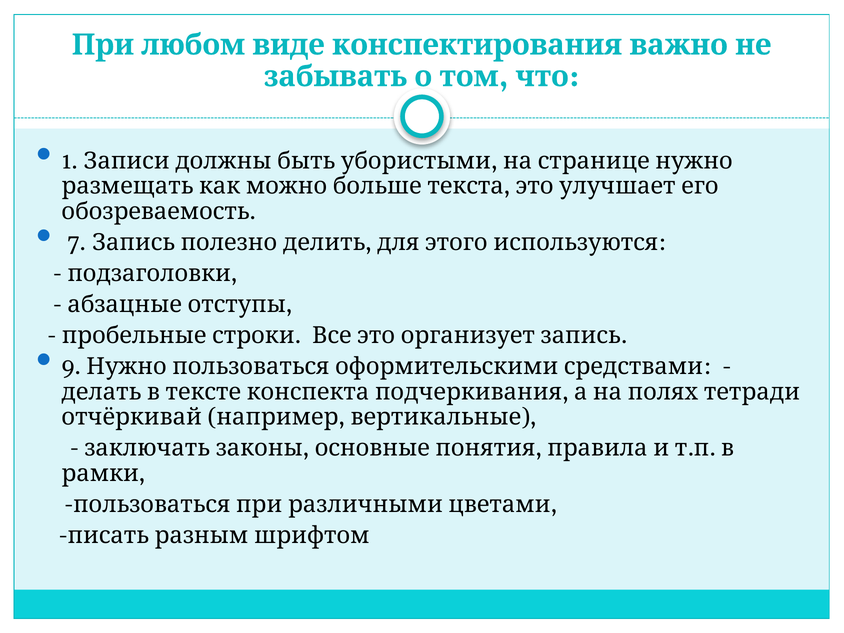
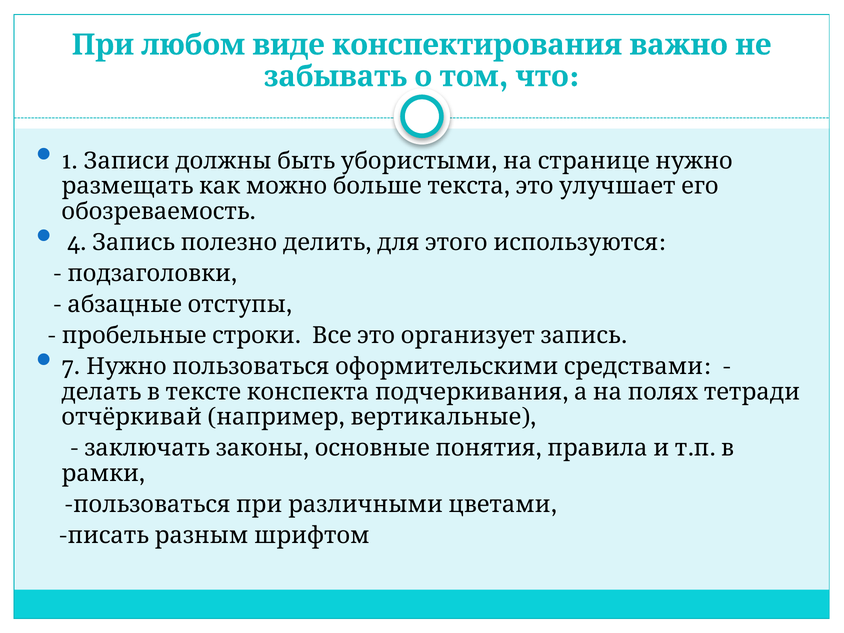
7: 7 -> 4
9: 9 -> 7
